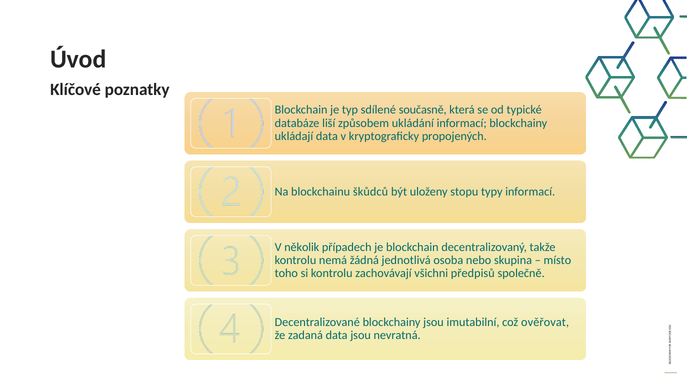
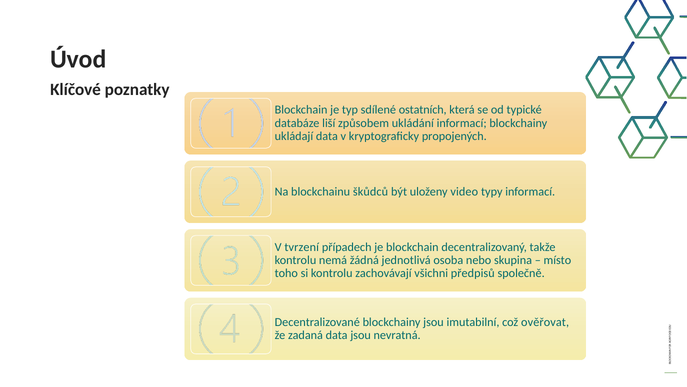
současně: současně -> ostatních
stopu: stopu -> video
několik: několik -> tvrzení
